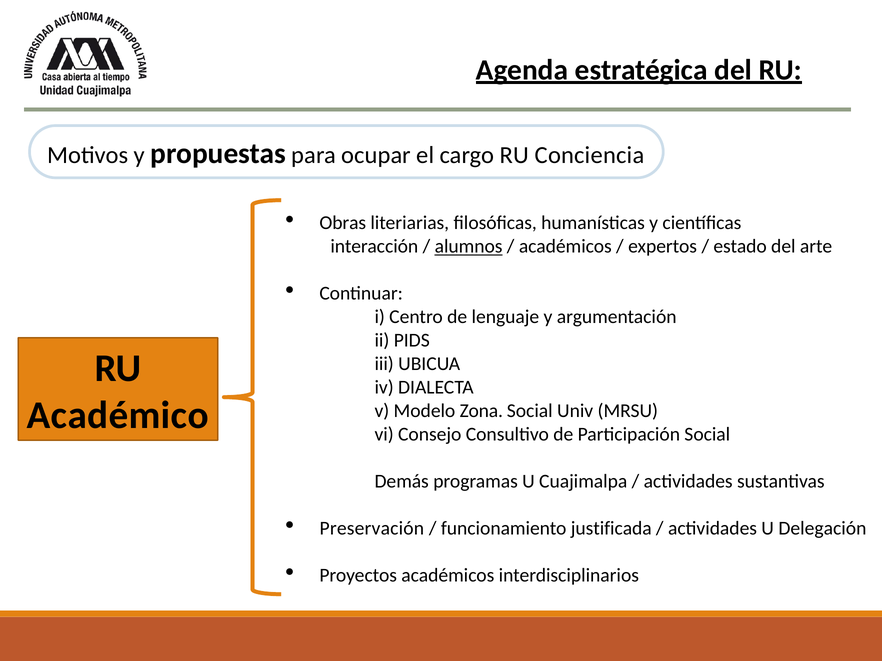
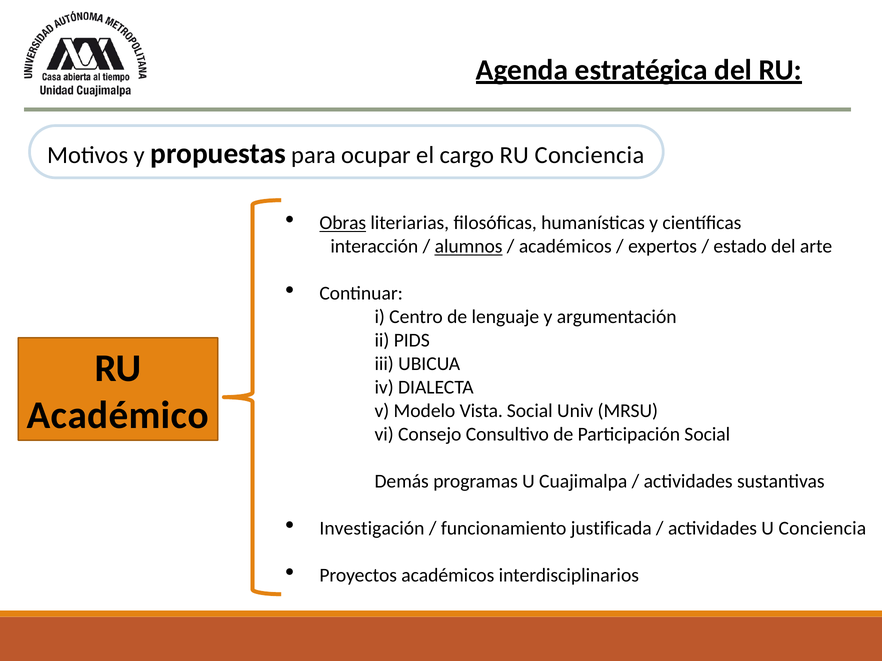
Obras underline: none -> present
Zona: Zona -> Vista
Preservación: Preservación -> Investigación
U Delegación: Delegación -> Conciencia
